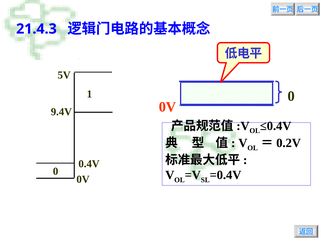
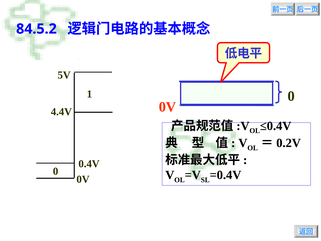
21.4.3: 21.4.3 -> 84.5.2
9.4V: 9.4V -> 4.4V
